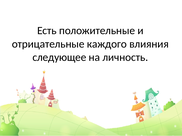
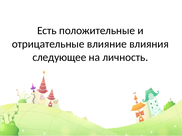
каждого: каждого -> влияние
